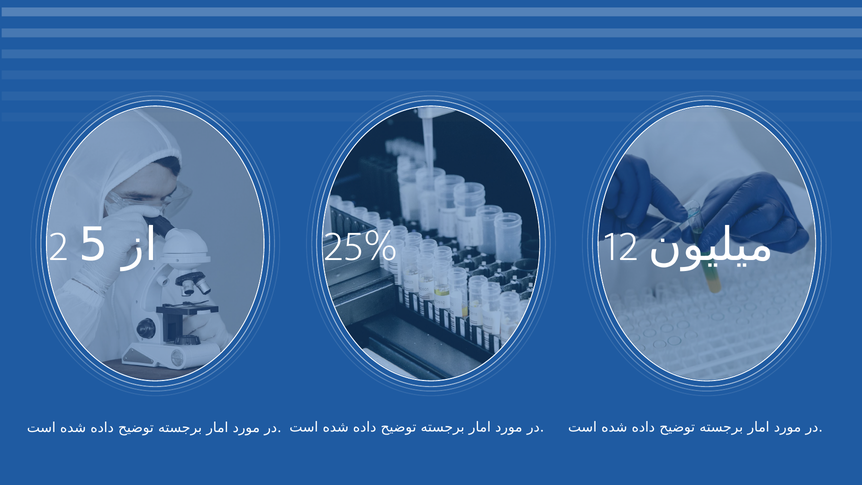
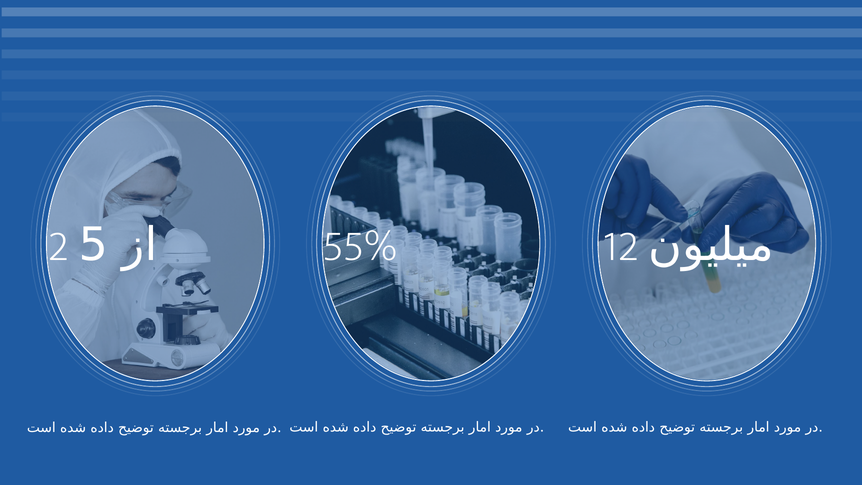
25%: 25% -> 55%
